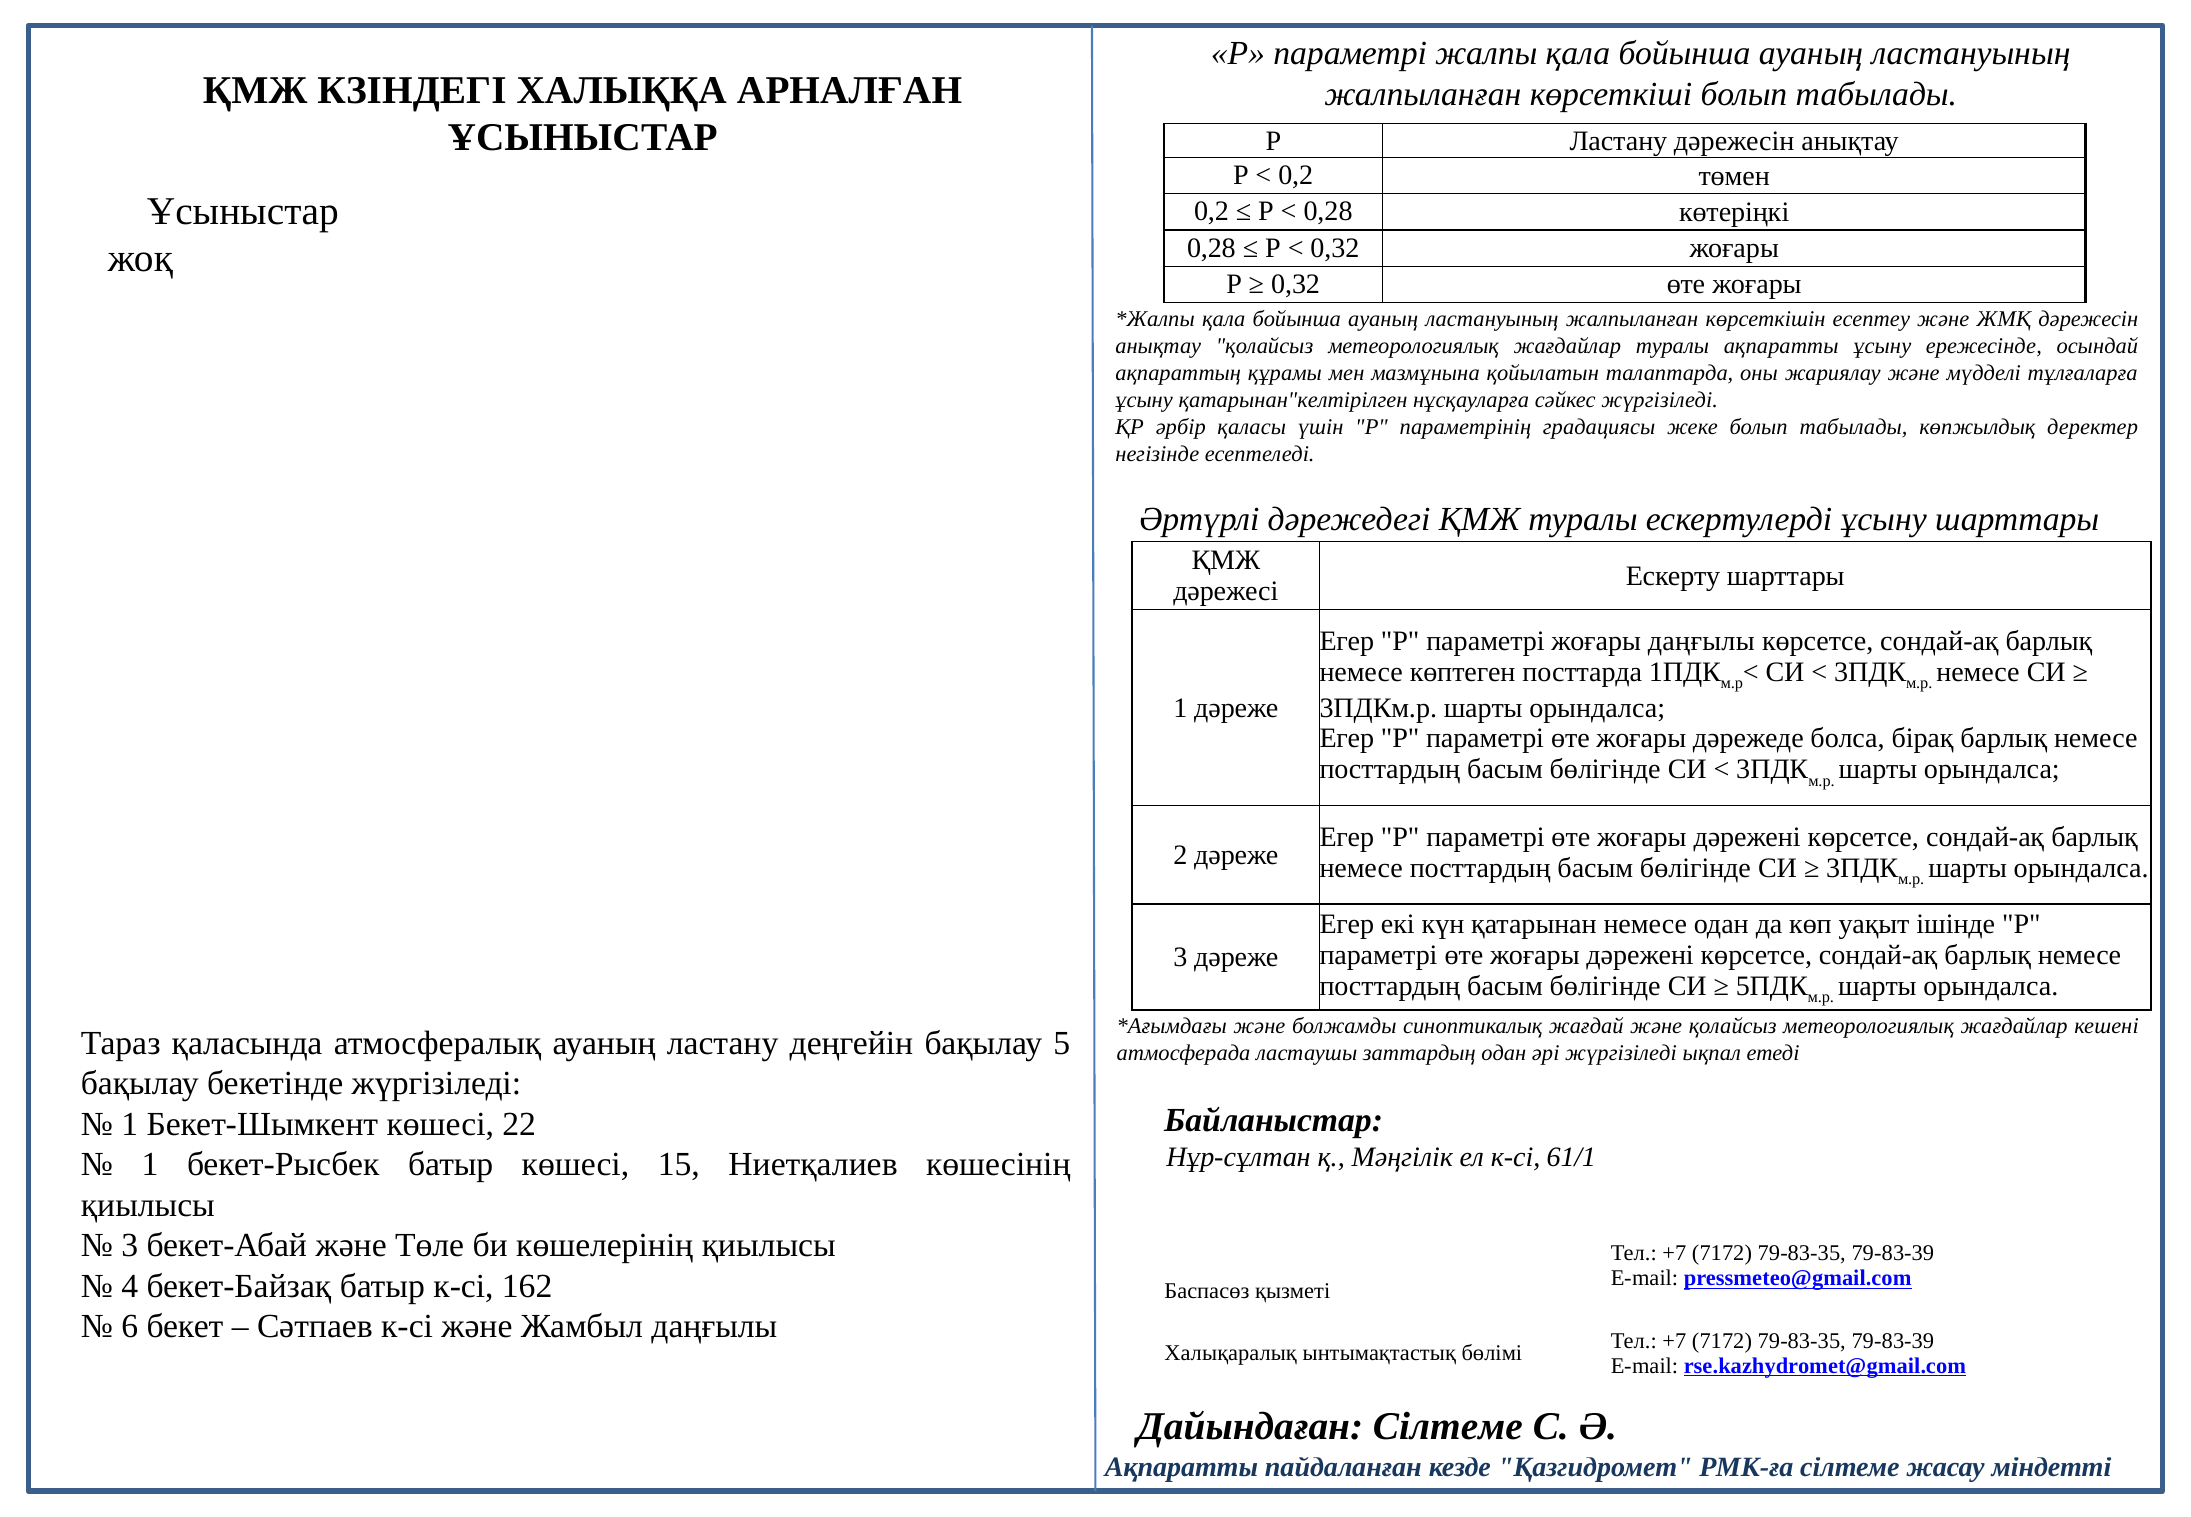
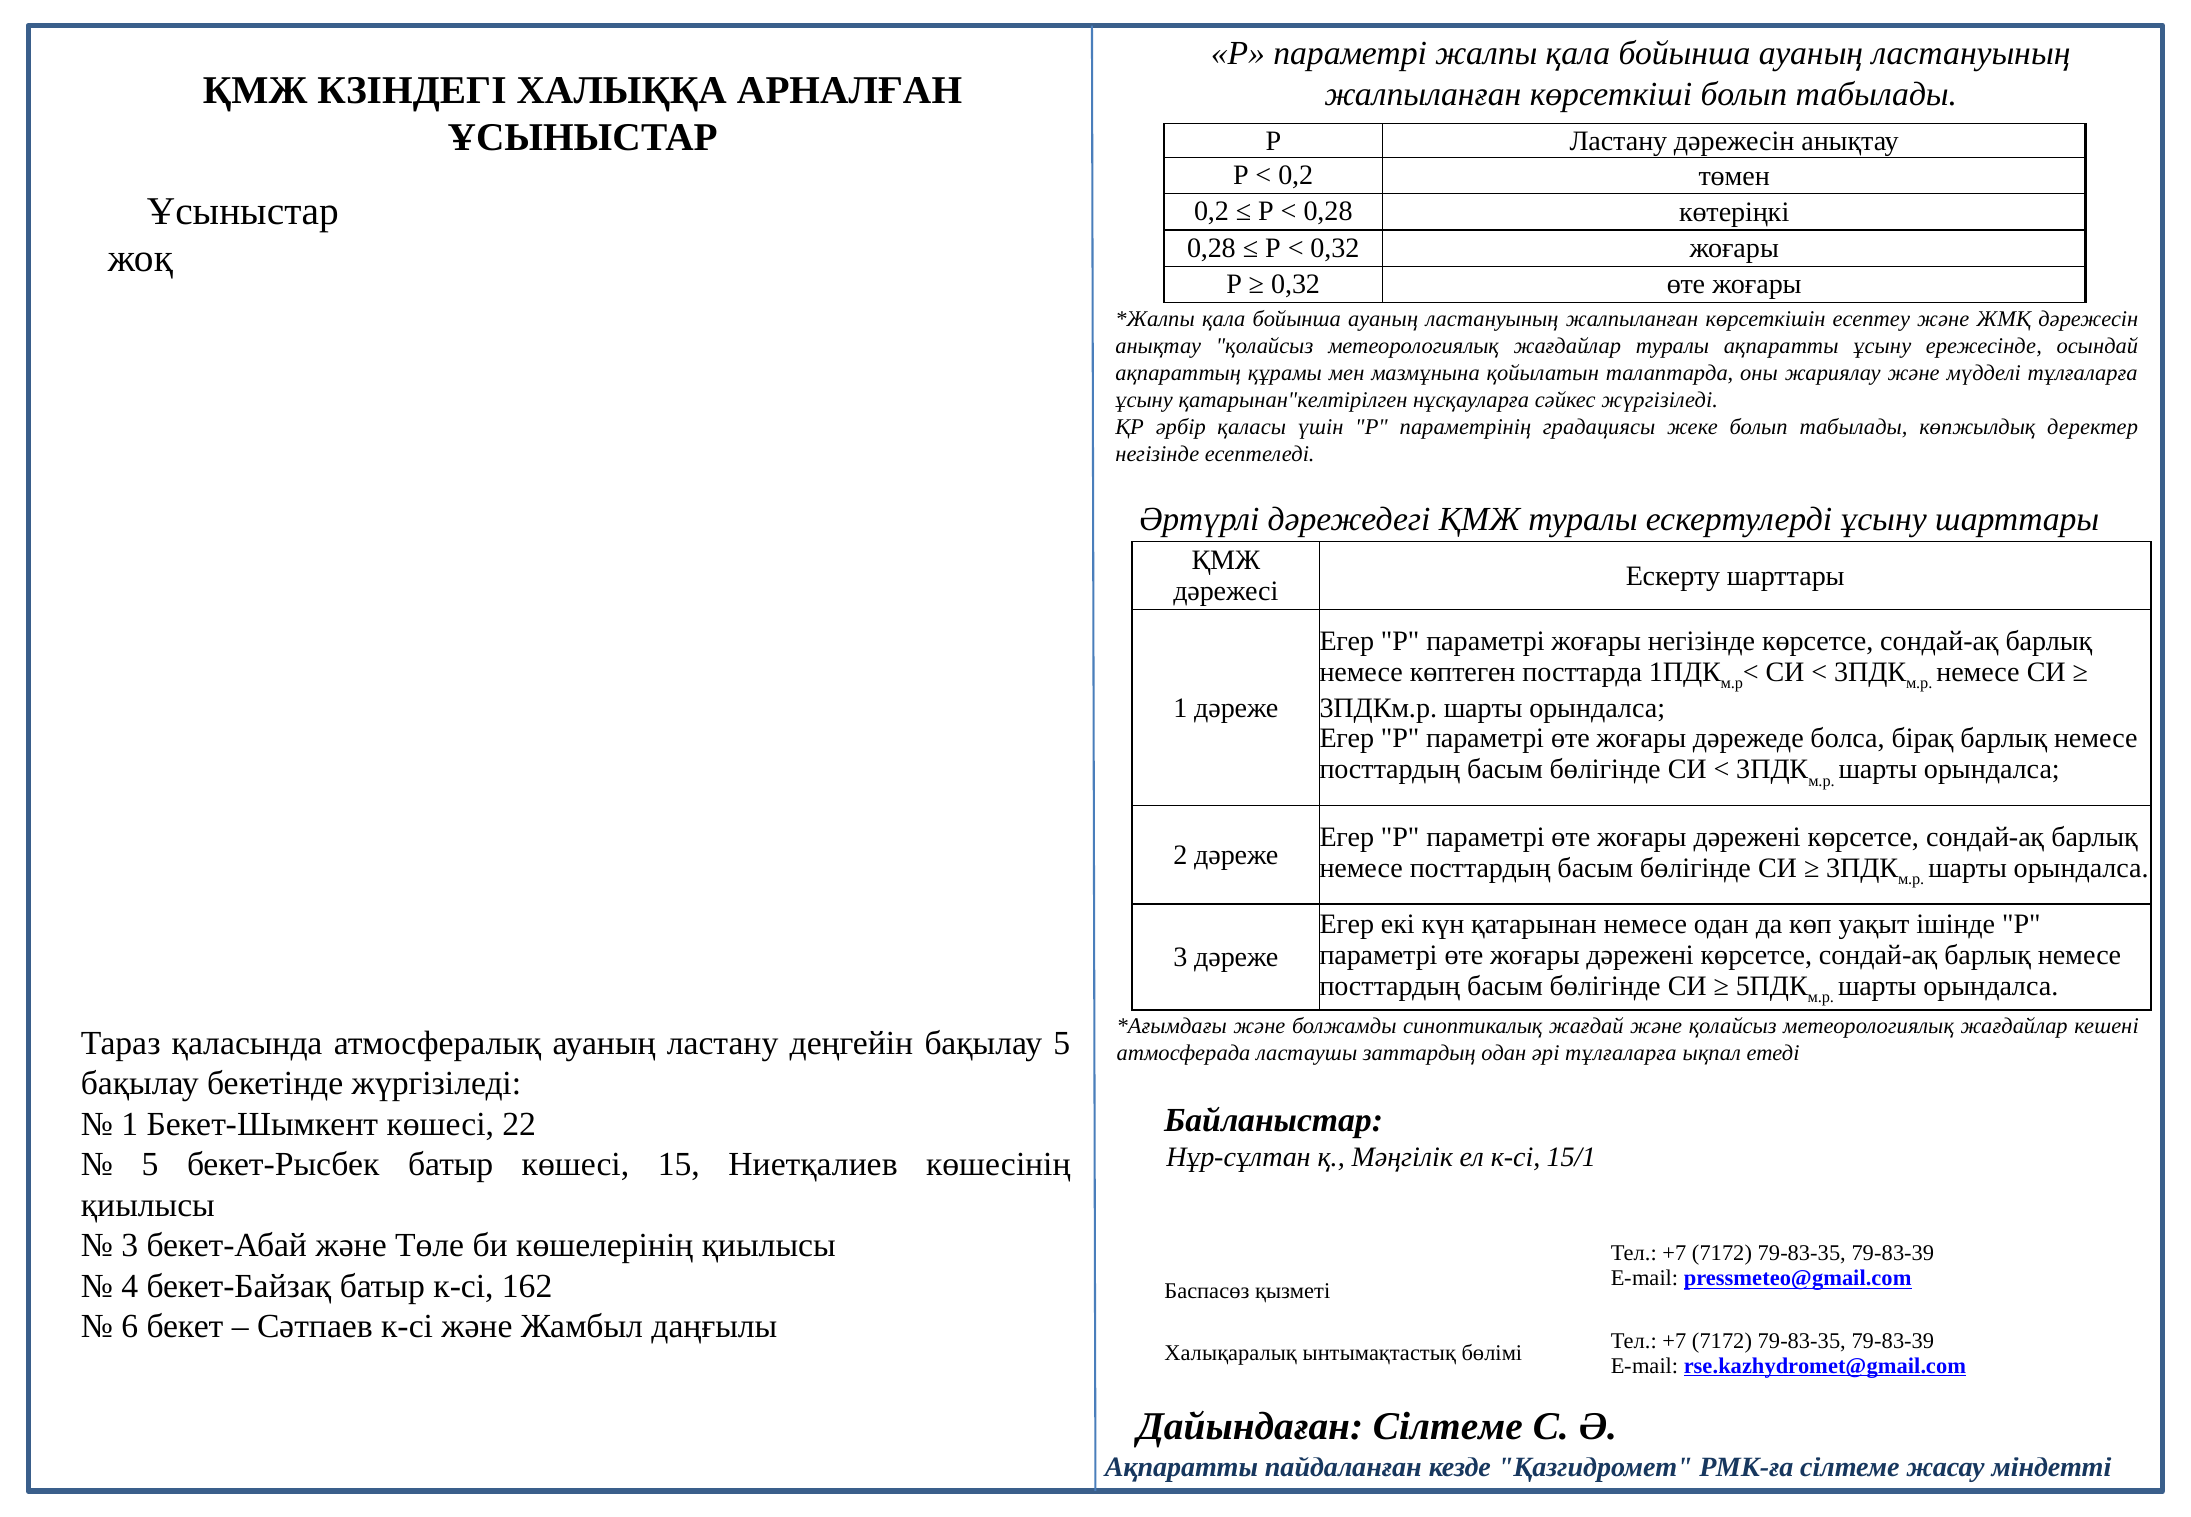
жоғары даңғылы: даңғылы -> негізінде
әрі жүргізіледі: жүргізіледі -> тұлғаларға
61/1: 61/1 -> 15/1
1 at (150, 1164): 1 -> 5
